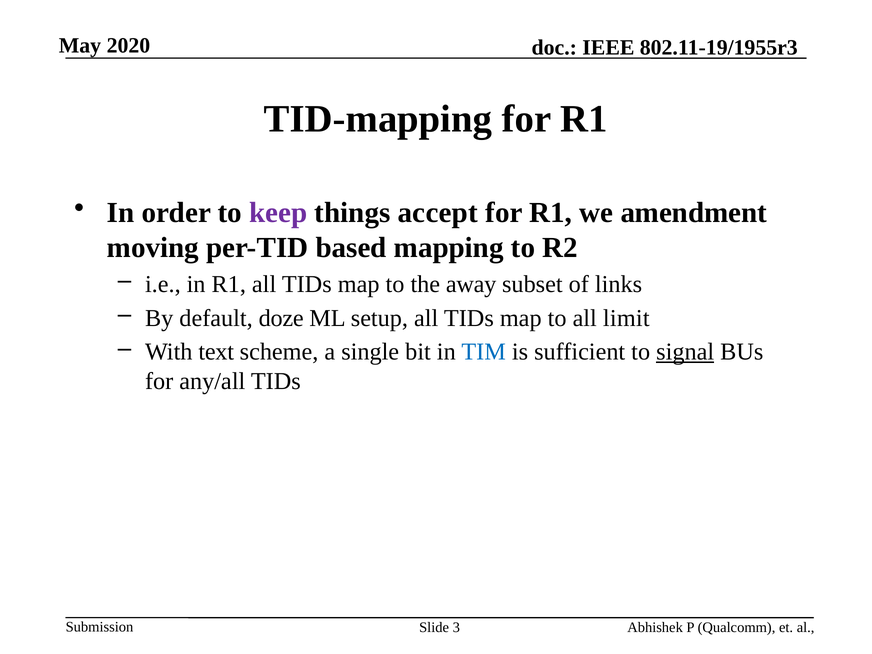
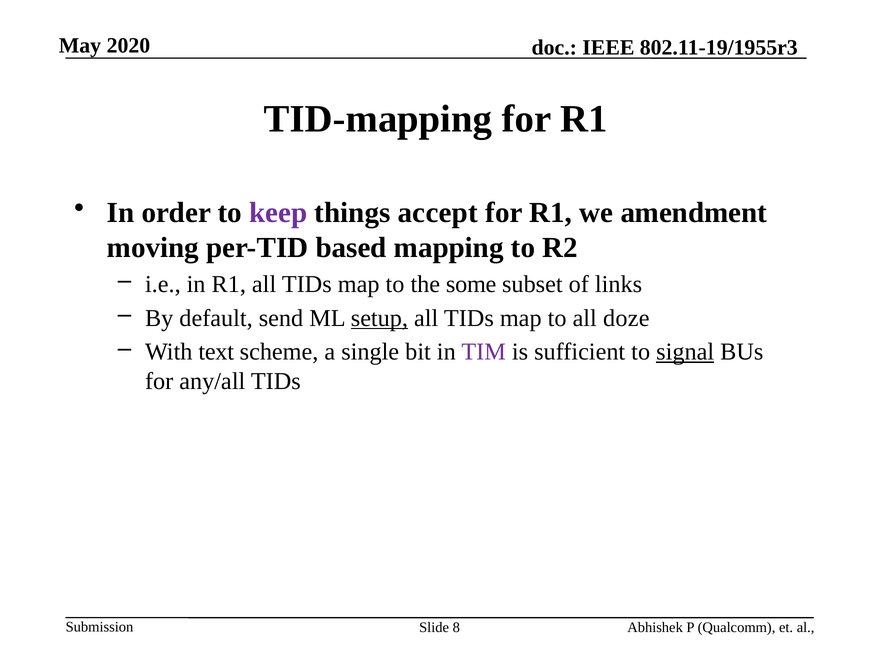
away: away -> some
doze: doze -> send
setup underline: none -> present
limit: limit -> doze
TIM colour: blue -> purple
3: 3 -> 8
